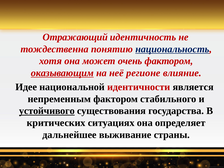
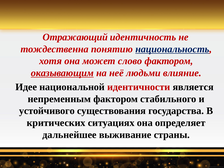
очень: очень -> слово
регионе: регионе -> людьми
устойчивого underline: present -> none
